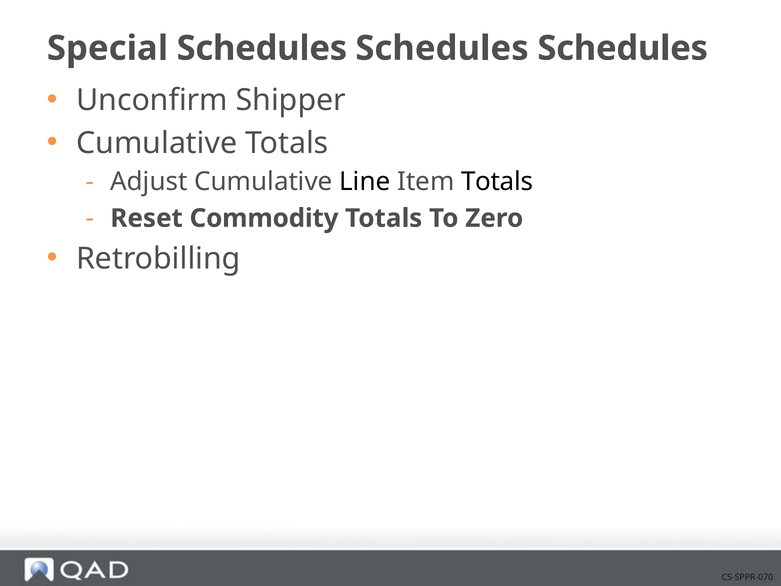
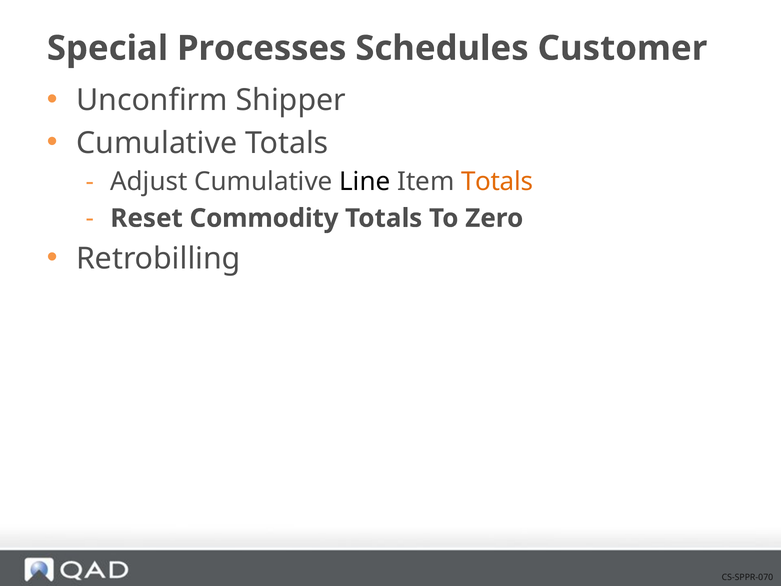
Special Schedules: Schedules -> Processes
Schedules at (623, 48): Schedules -> Customer
Totals at (497, 182) colour: black -> orange
